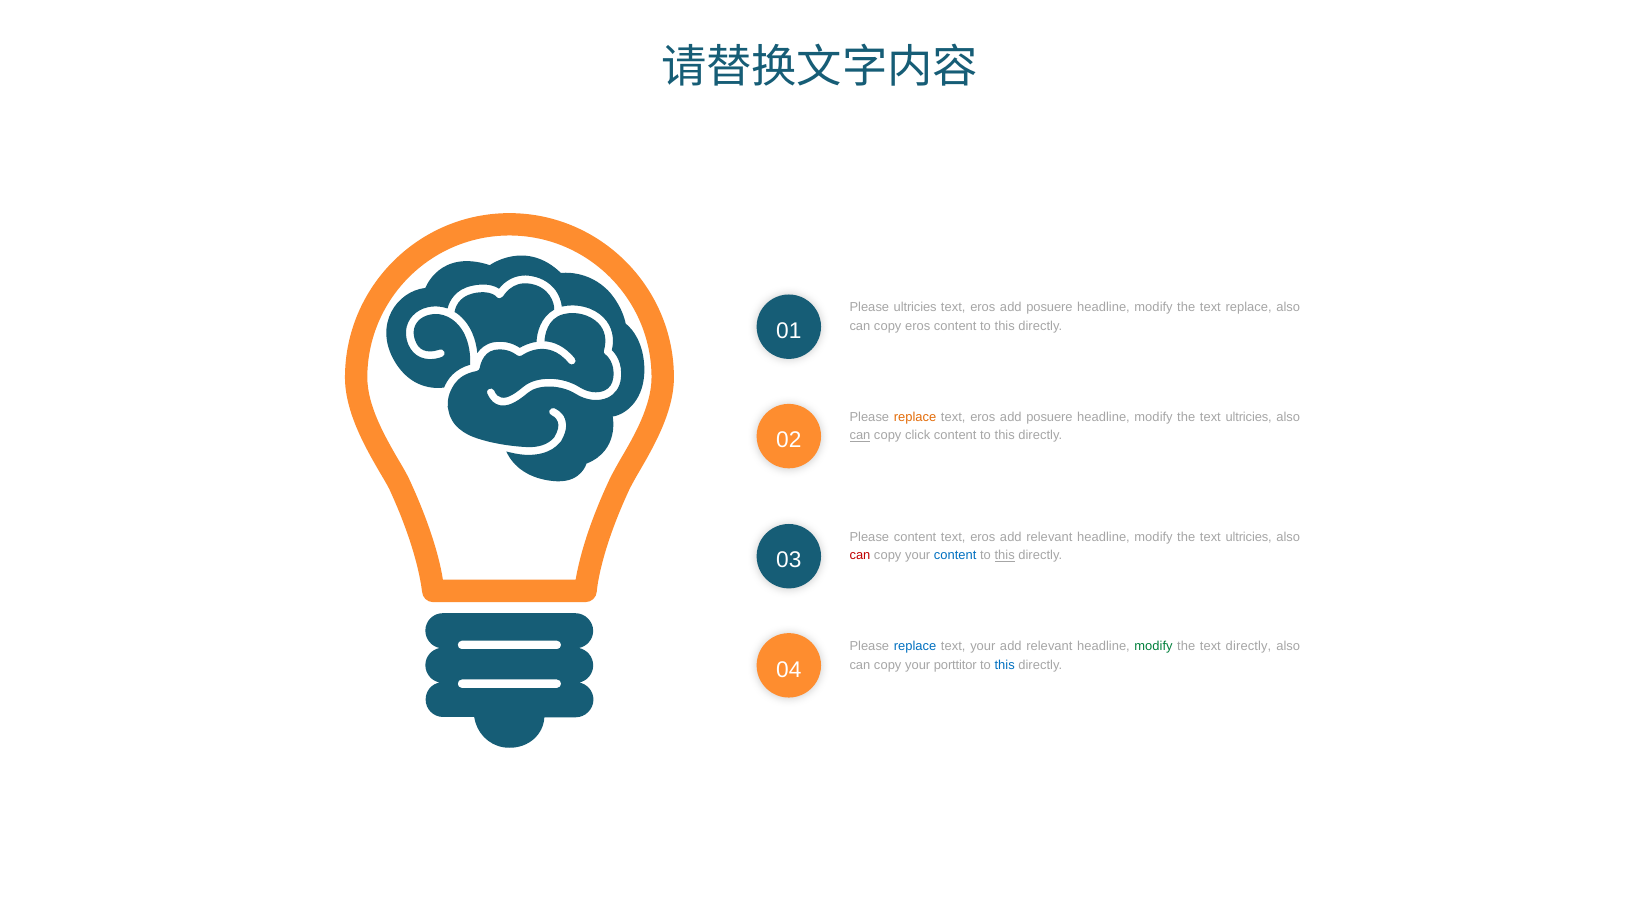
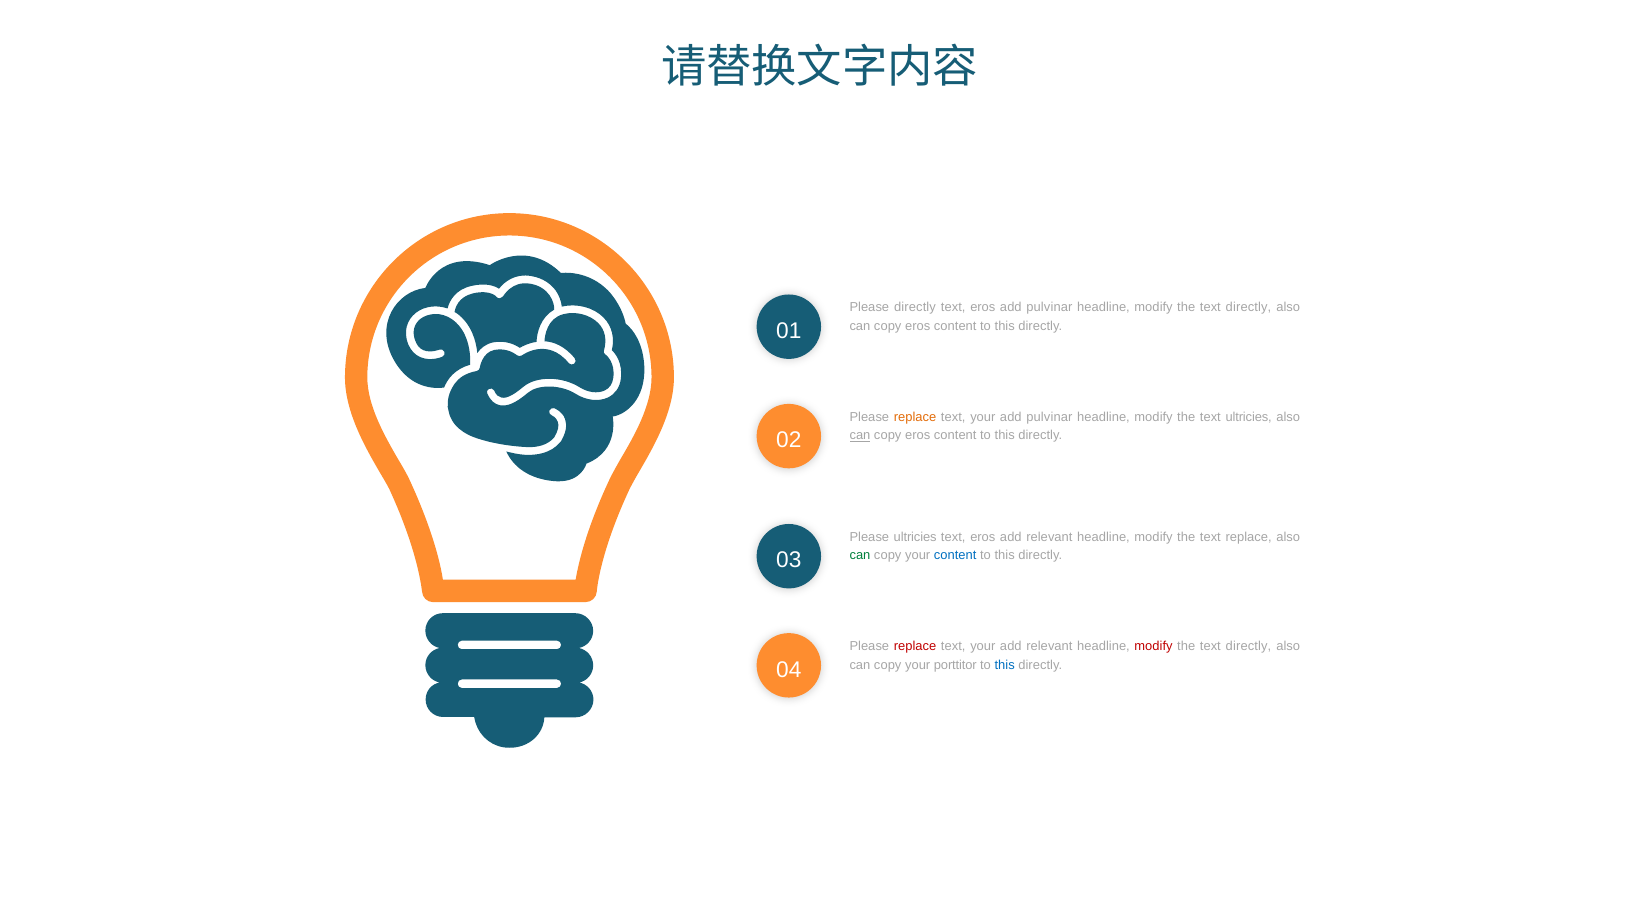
Please ultricies: ultricies -> directly
posuere at (1049, 308): posuere -> pulvinar
replace at (1249, 308): replace -> directly
eros at (983, 417): eros -> your
posuere at (1049, 417): posuere -> pulvinar
click at (918, 436): click -> eros
Please content: content -> ultricies
ultricies at (1249, 537): ultricies -> replace
can at (860, 556) colour: red -> green
this at (1005, 556) underline: present -> none
replace at (915, 646) colour: blue -> red
modify at (1153, 646) colour: green -> red
